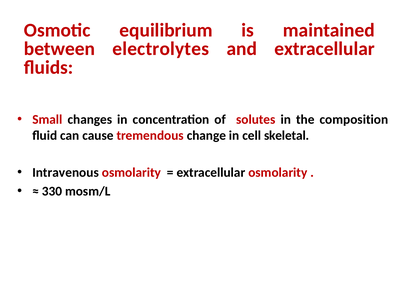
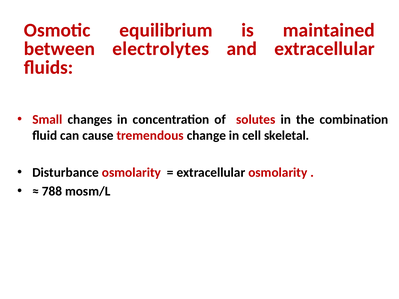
composition: composition -> combination
Intravenous: Intravenous -> Disturbance
330: 330 -> 788
